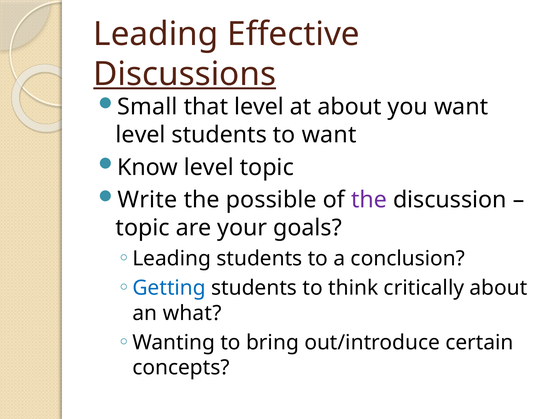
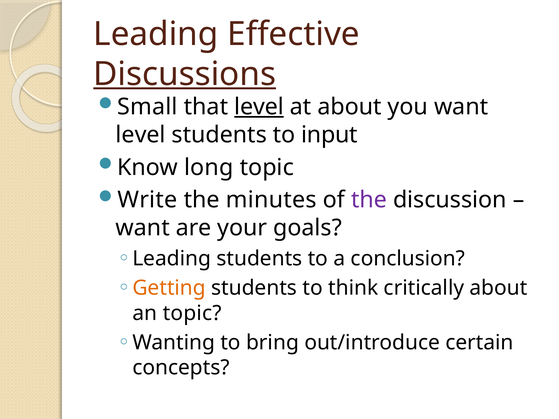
level at (259, 107) underline: none -> present
to want: want -> input
Know level: level -> long
possible: possible -> minutes
topic at (143, 228): topic -> want
Getting colour: blue -> orange
an what: what -> topic
